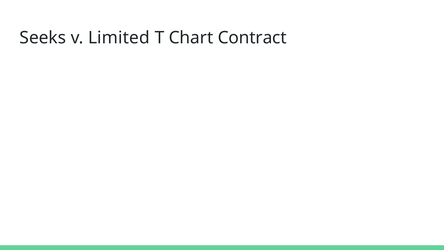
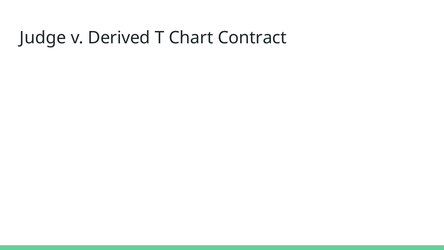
Seeks: Seeks -> Judge
Limited: Limited -> Derived
